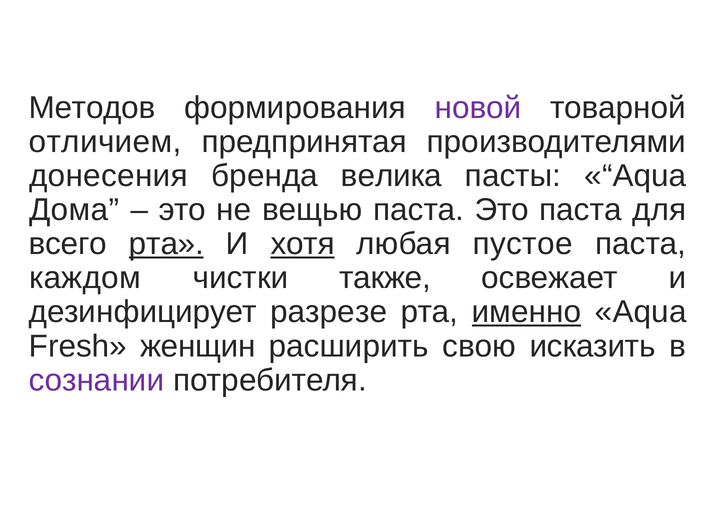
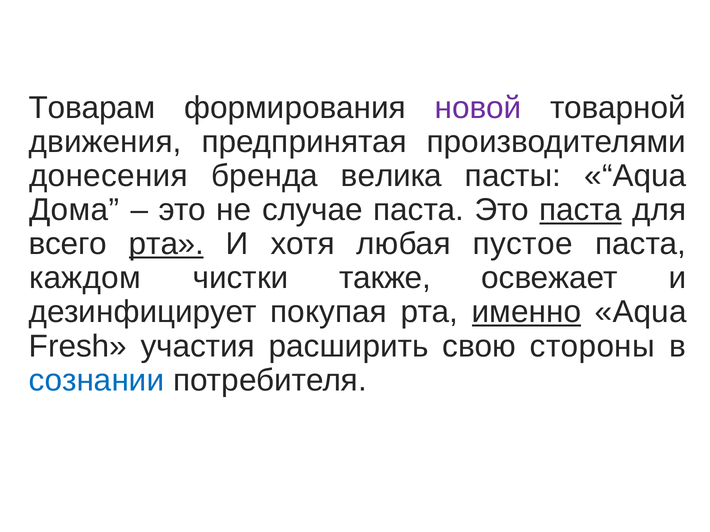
Методов: Методов -> Товарам
отличием: отличием -> движения
вещью: вещью -> случае
паста at (581, 210) underline: none -> present
хотя underline: present -> none
разрезе: разрезе -> покупая
женщин: женщин -> участия
исказить: исказить -> стороны
сознании colour: purple -> blue
